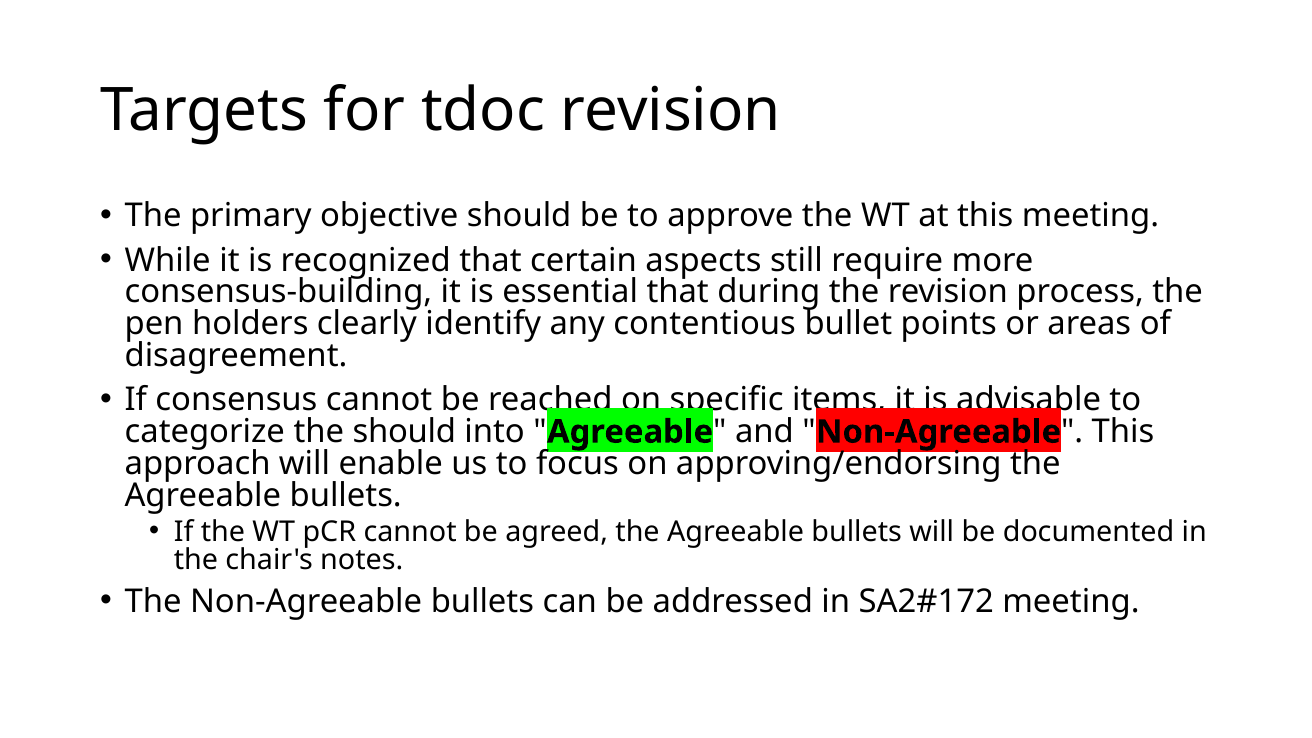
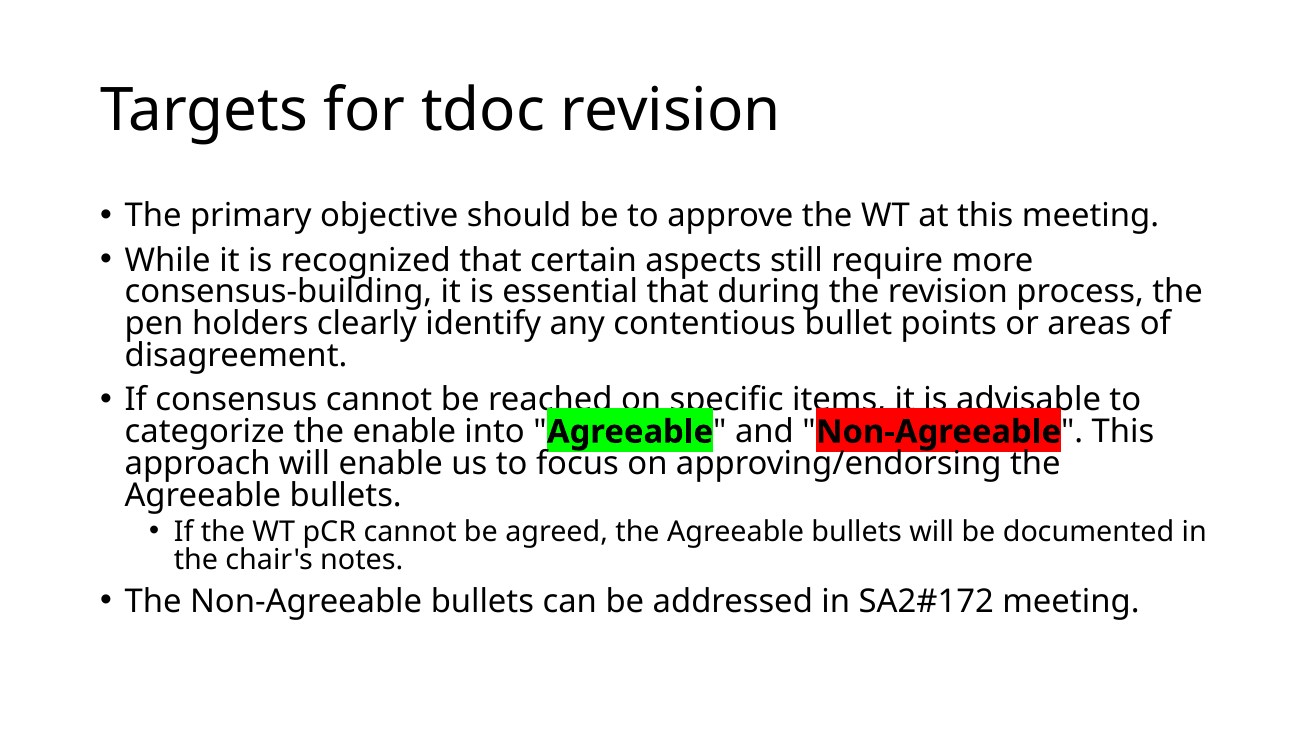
the should: should -> enable
